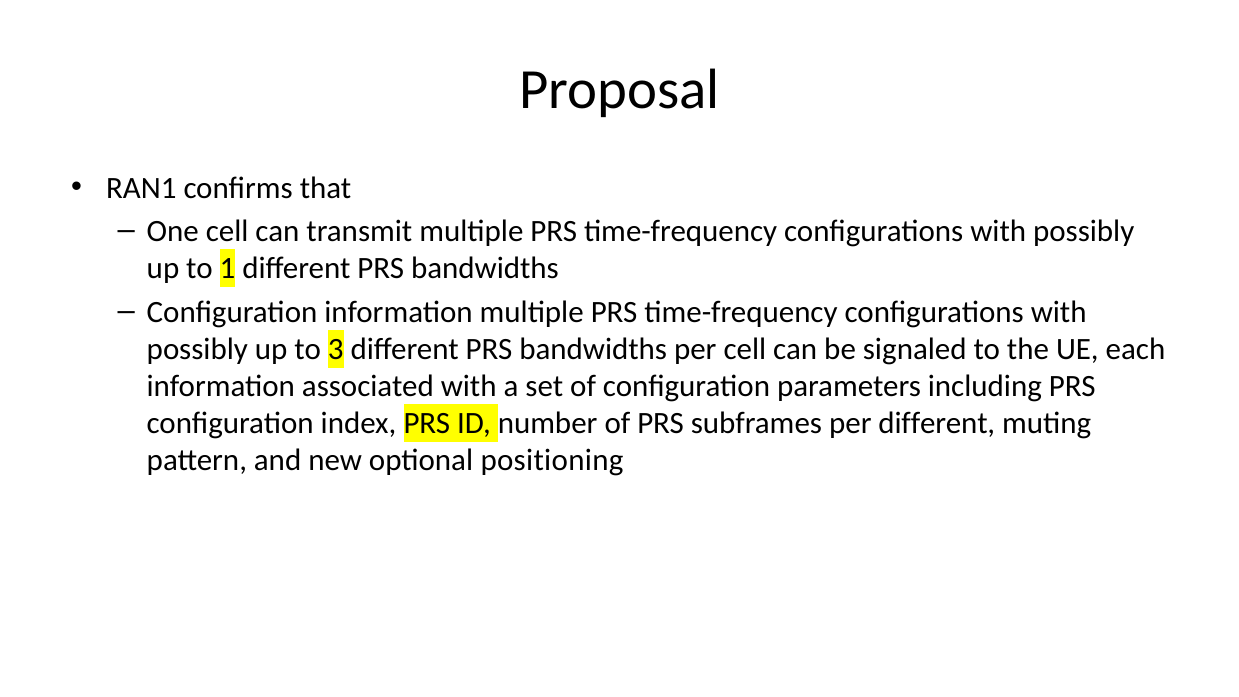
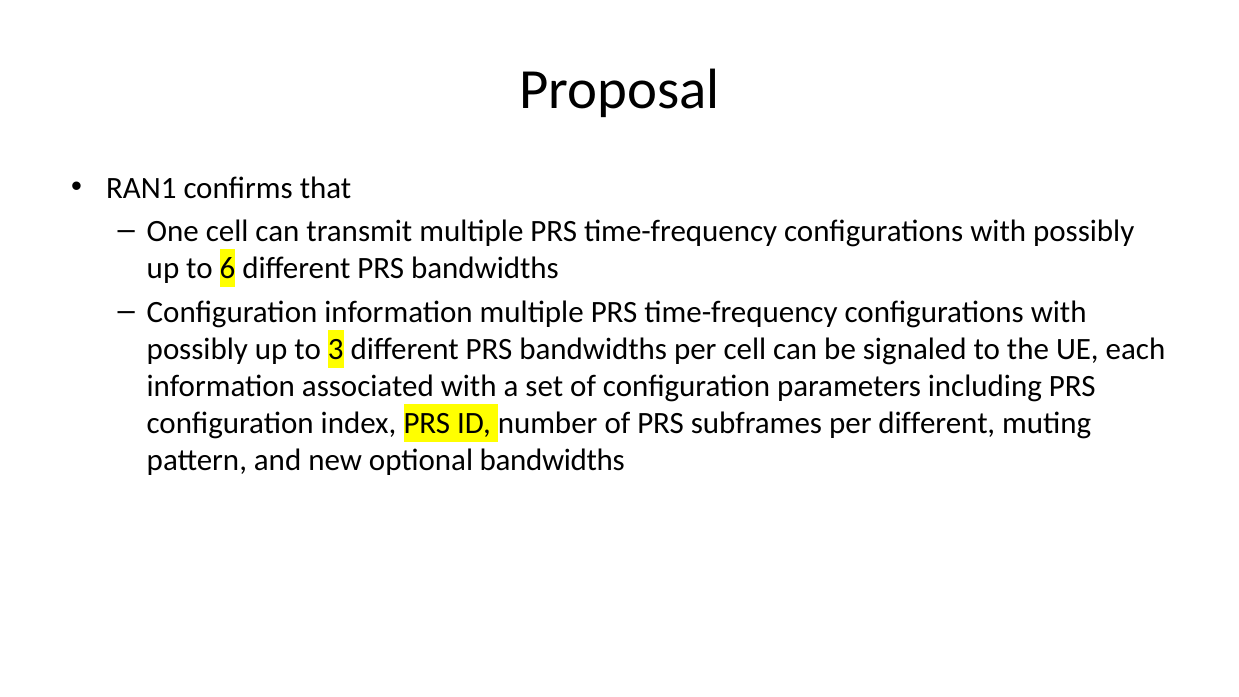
1: 1 -> 6
optional positioning: positioning -> bandwidths
